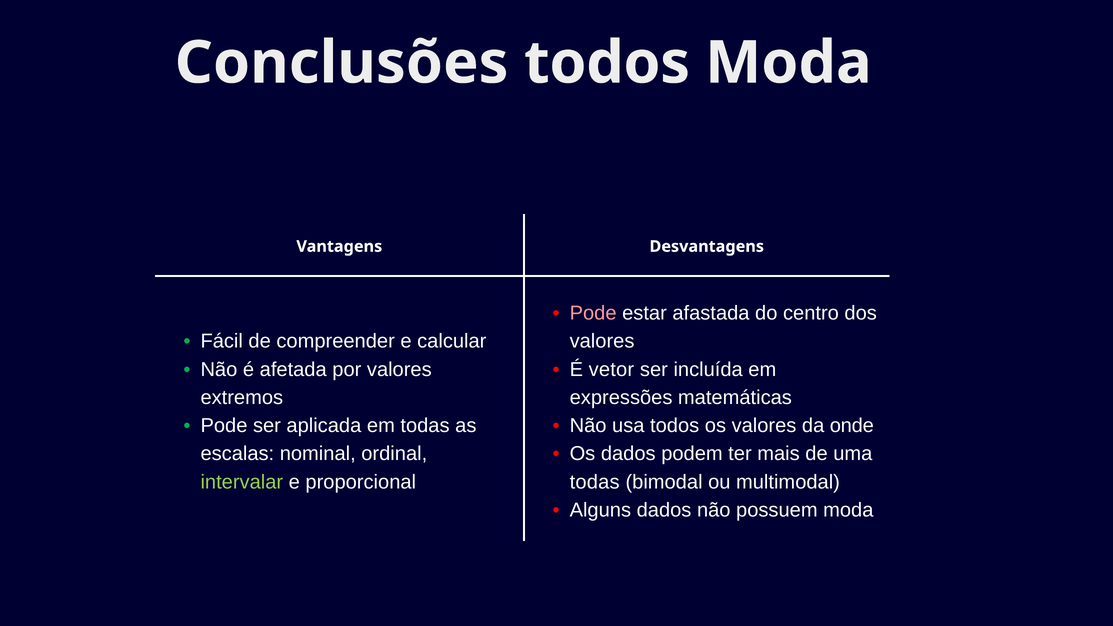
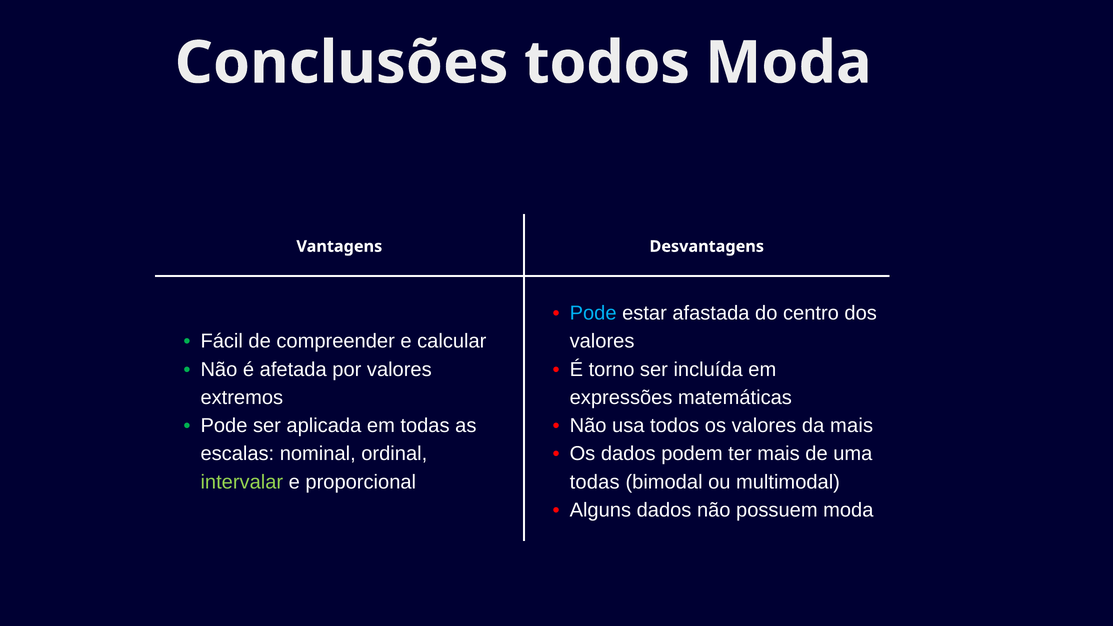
Pode at (593, 313) colour: pink -> light blue
vetor: vetor -> torno
da onde: onde -> mais
